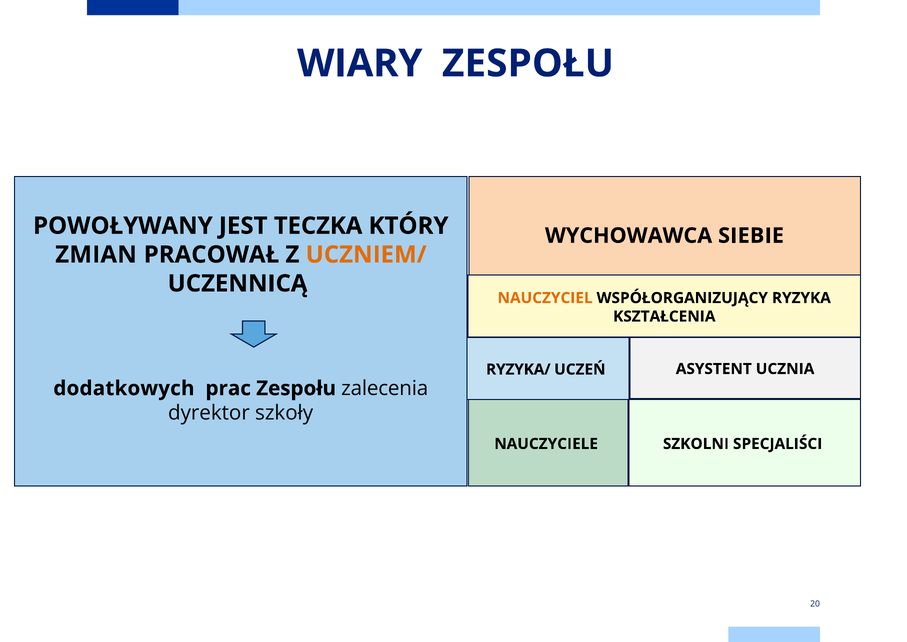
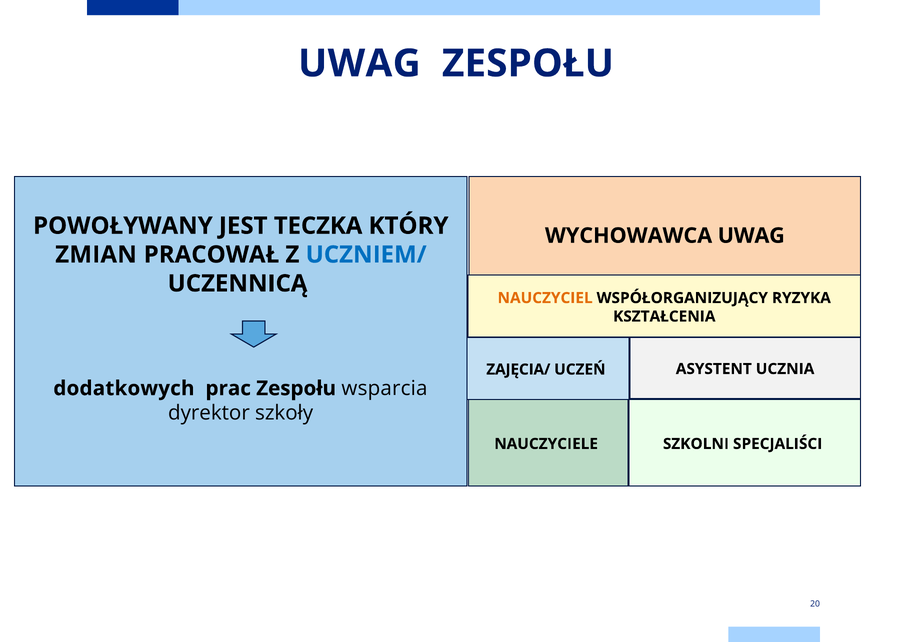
WIARY at (360, 63): WIARY -> UWAG
WYCHOWAWCA SIEBIE: SIEBIE -> UWAG
UCZNIEM/ colour: orange -> blue
RYZYKA/: RYZYKA/ -> ZAJĘCIA/
zalecenia: zalecenia -> wsparcia
